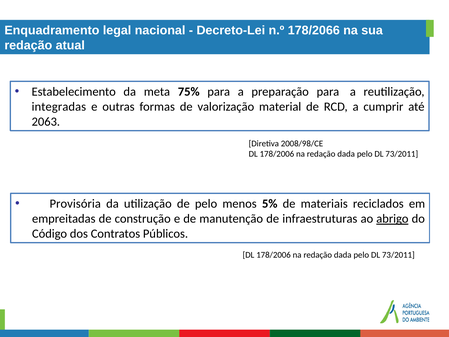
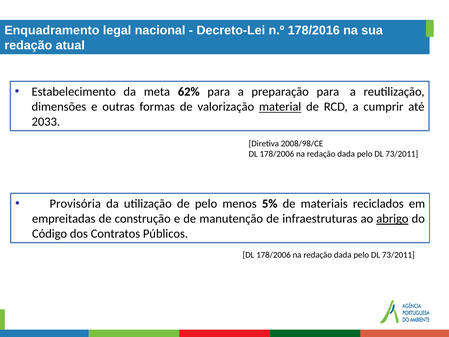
178/2066: 178/2066 -> 178/2016
75%: 75% -> 62%
integradas: integradas -> dimensões
material underline: none -> present
2063: 2063 -> 2033
